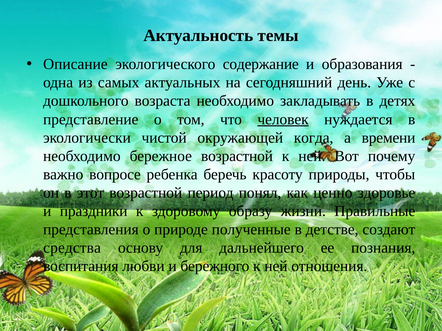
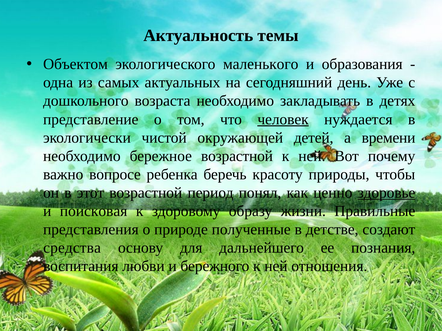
Описание: Описание -> Объектом
содержание: содержание -> маленького
когда: когда -> детей
здоровье underline: none -> present
праздники: праздники -> поисковая
